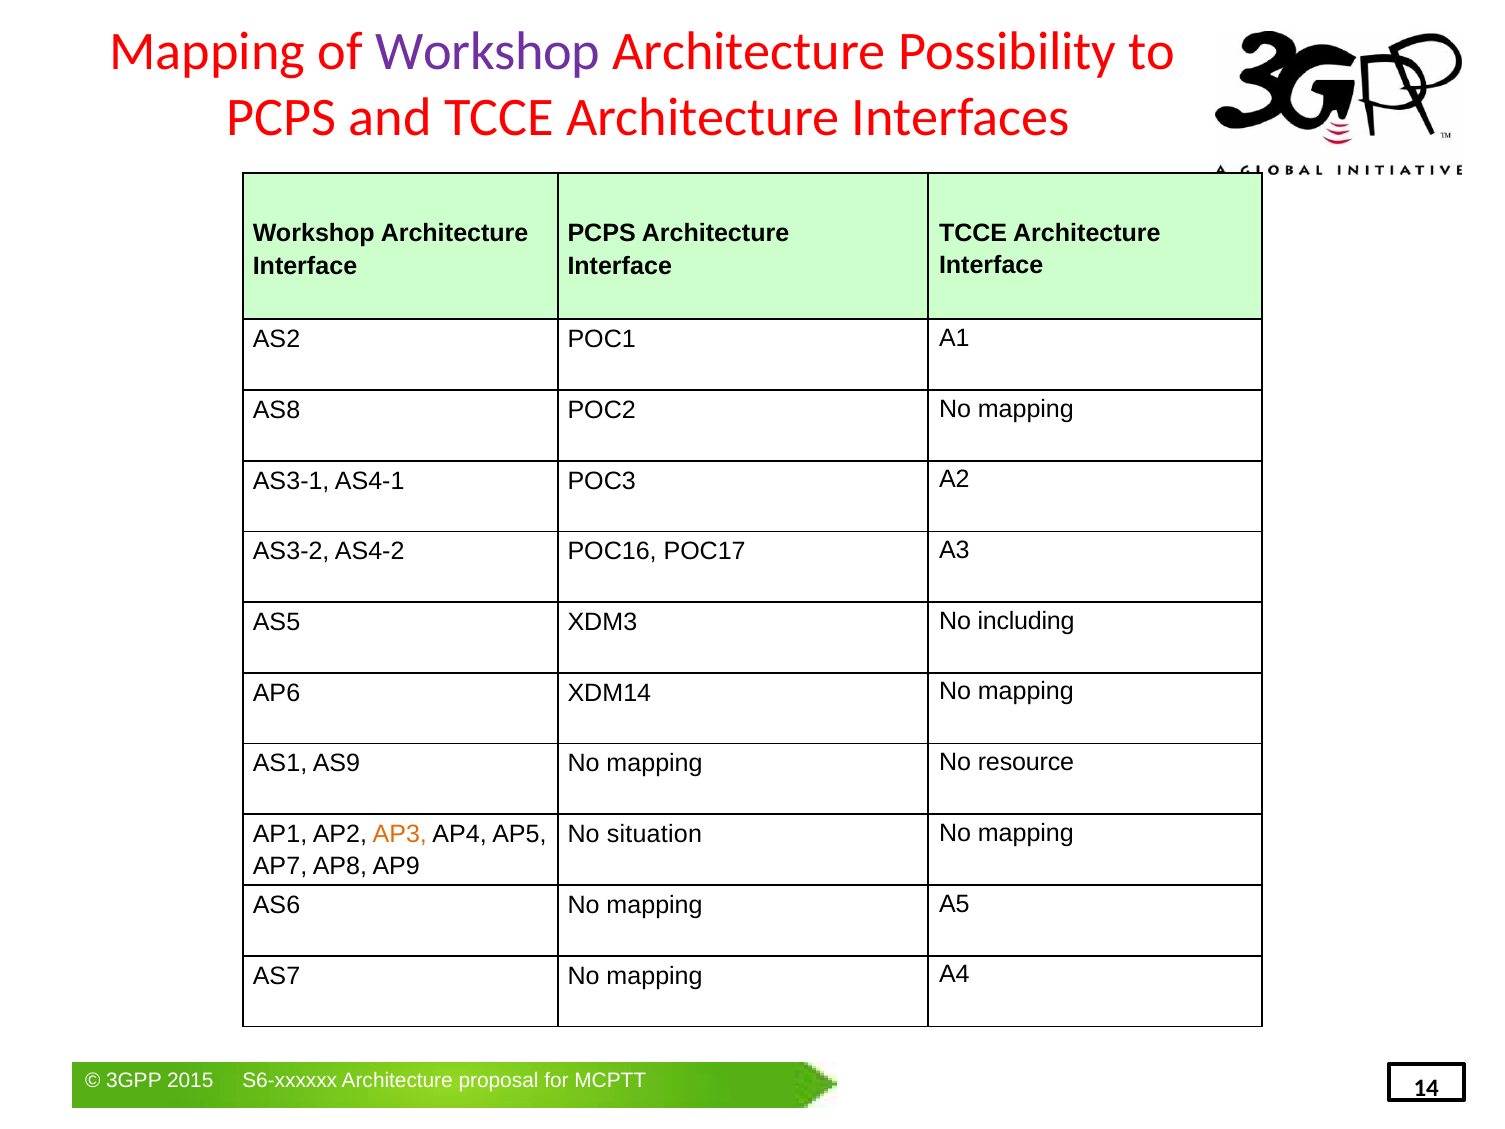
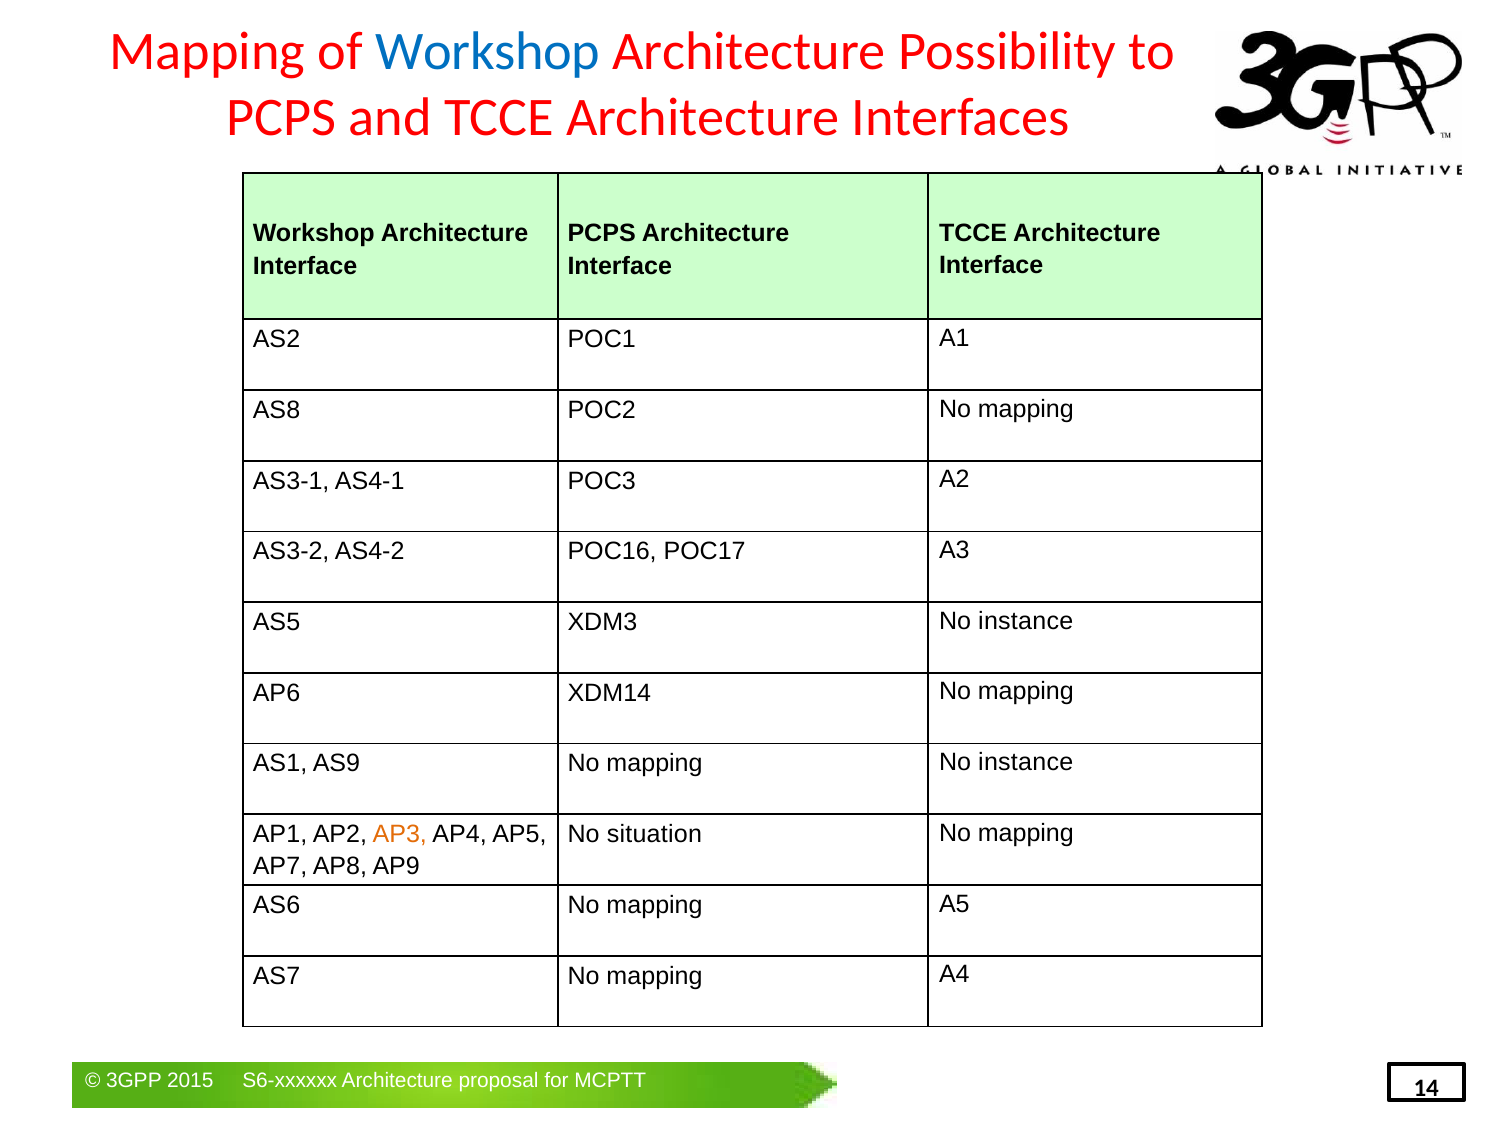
Workshop at (488, 52) colour: purple -> blue
XDM3 No including: including -> instance
mapping No resource: resource -> instance
